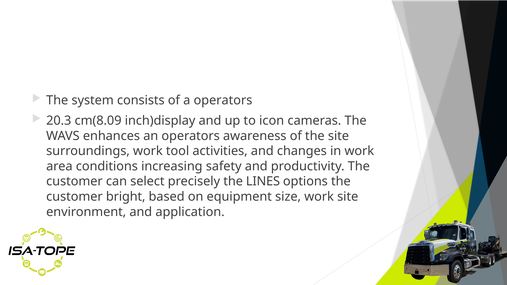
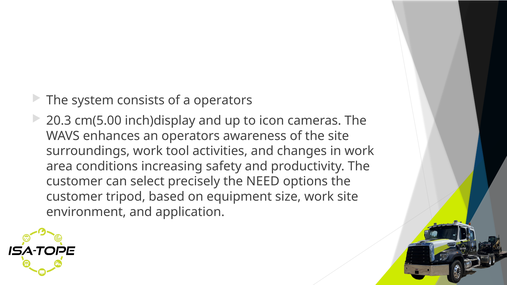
cm(8.09: cm(8.09 -> cm(5.00
LINES: LINES -> NEED
bright: bright -> tripod
